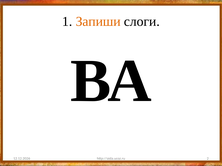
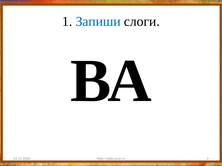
Запиши colour: orange -> blue
